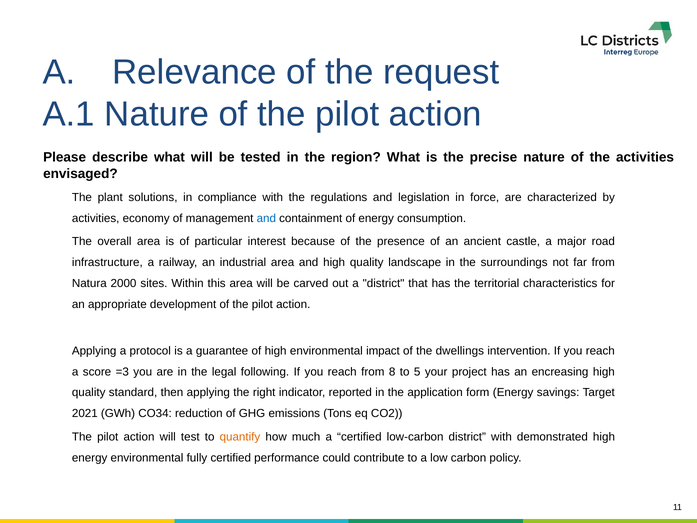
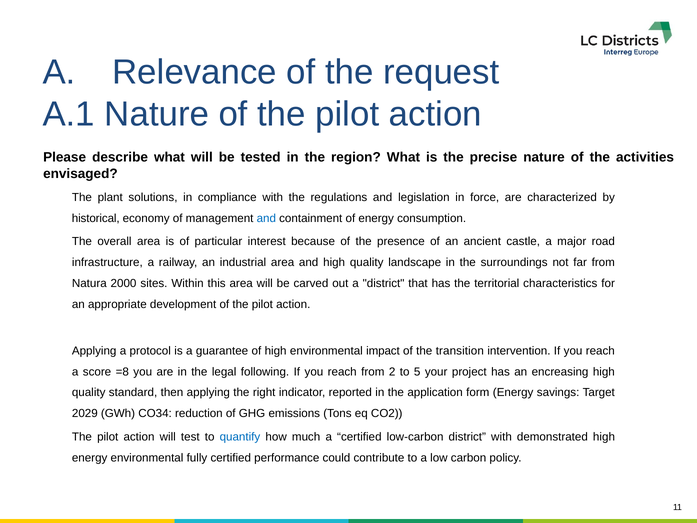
activities at (96, 218): activities -> historical
dwellings: dwellings -> transition
=3: =3 -> =8
8: 8 -> 2
2021: 2021 -> 2029
quantify colour: orange -> blue
